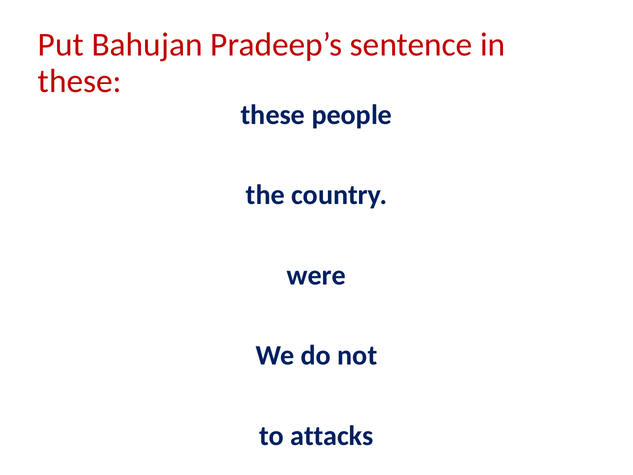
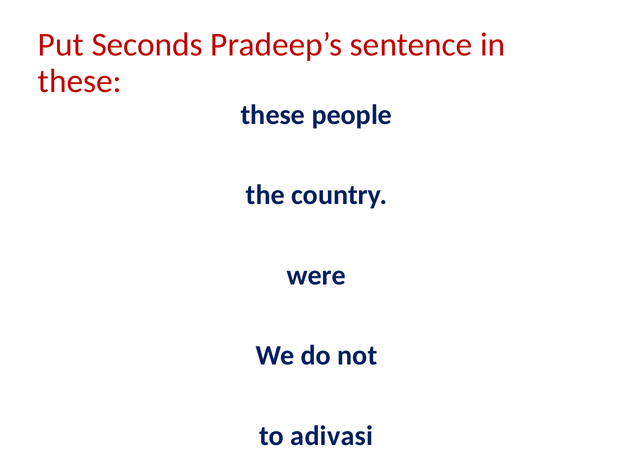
Bahujan: Bahujan -> Seconds
attacks: attacks -> adivasi
